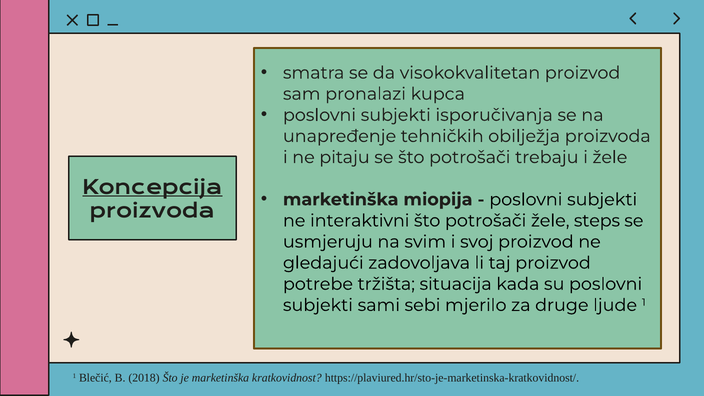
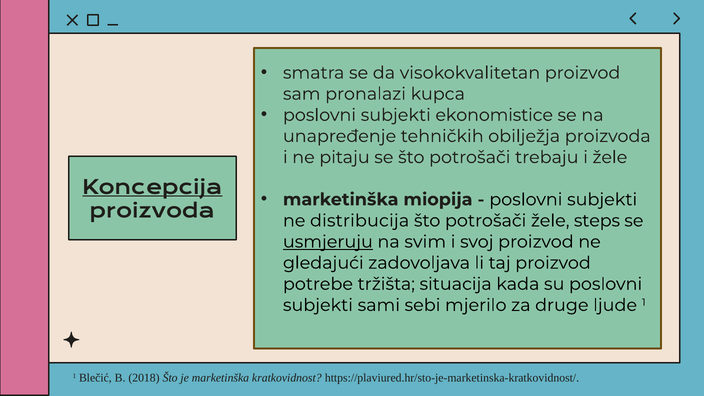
isporučivanja: isporučivanja -> ekonomistice
interaktivni: interaktivni -> distribucija
usmjeruju underline: none -> present
